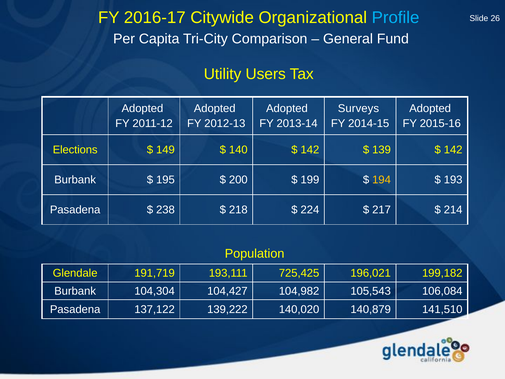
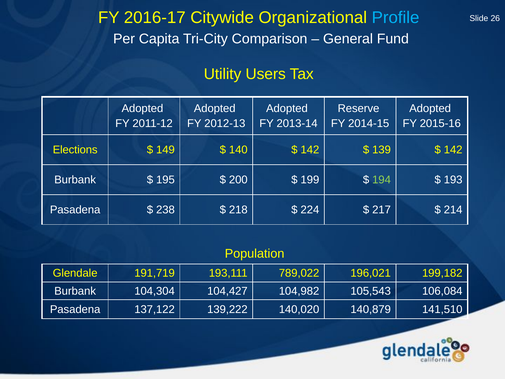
Surveys: Surveys -> Reserve
194 colour: yellow -> light green
725,425: 725,425 -> 789,022
